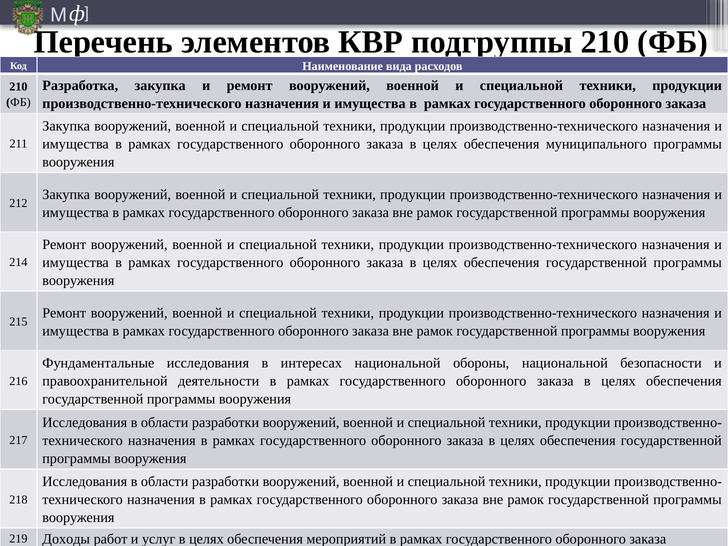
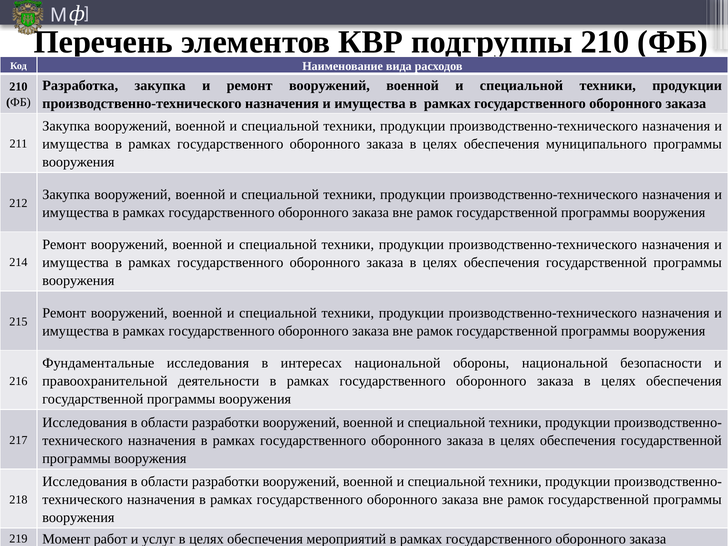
Доходы: Доходы -> Момент
